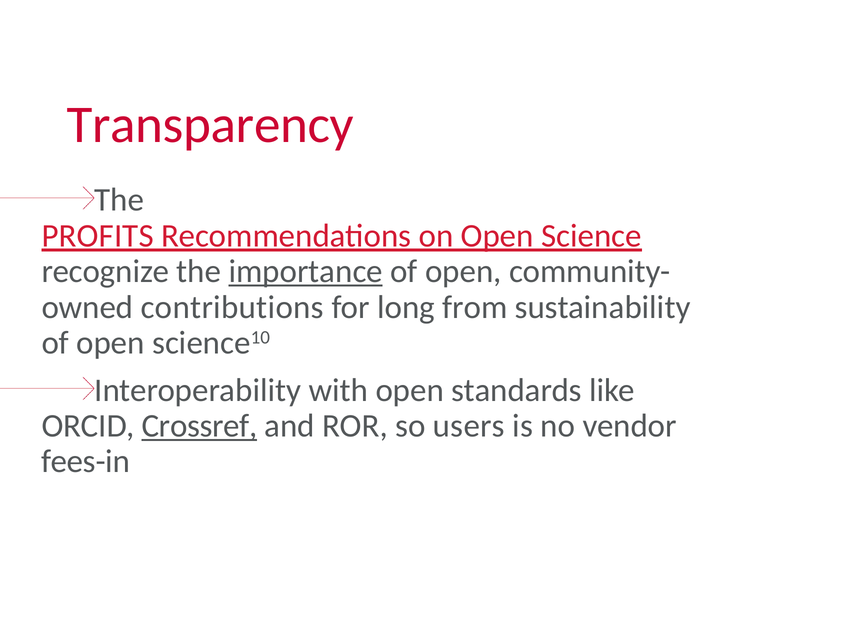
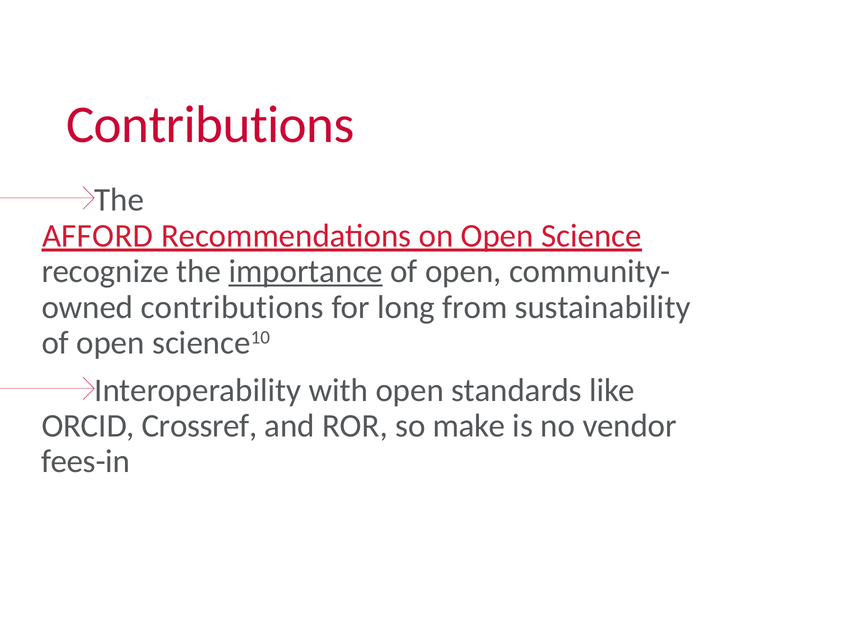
Transparency at (210, 125): Transparency -> Contributions
PROFITS: PROFITS -> AFFORD
Crossref underline: present -> none
users: users -> make
